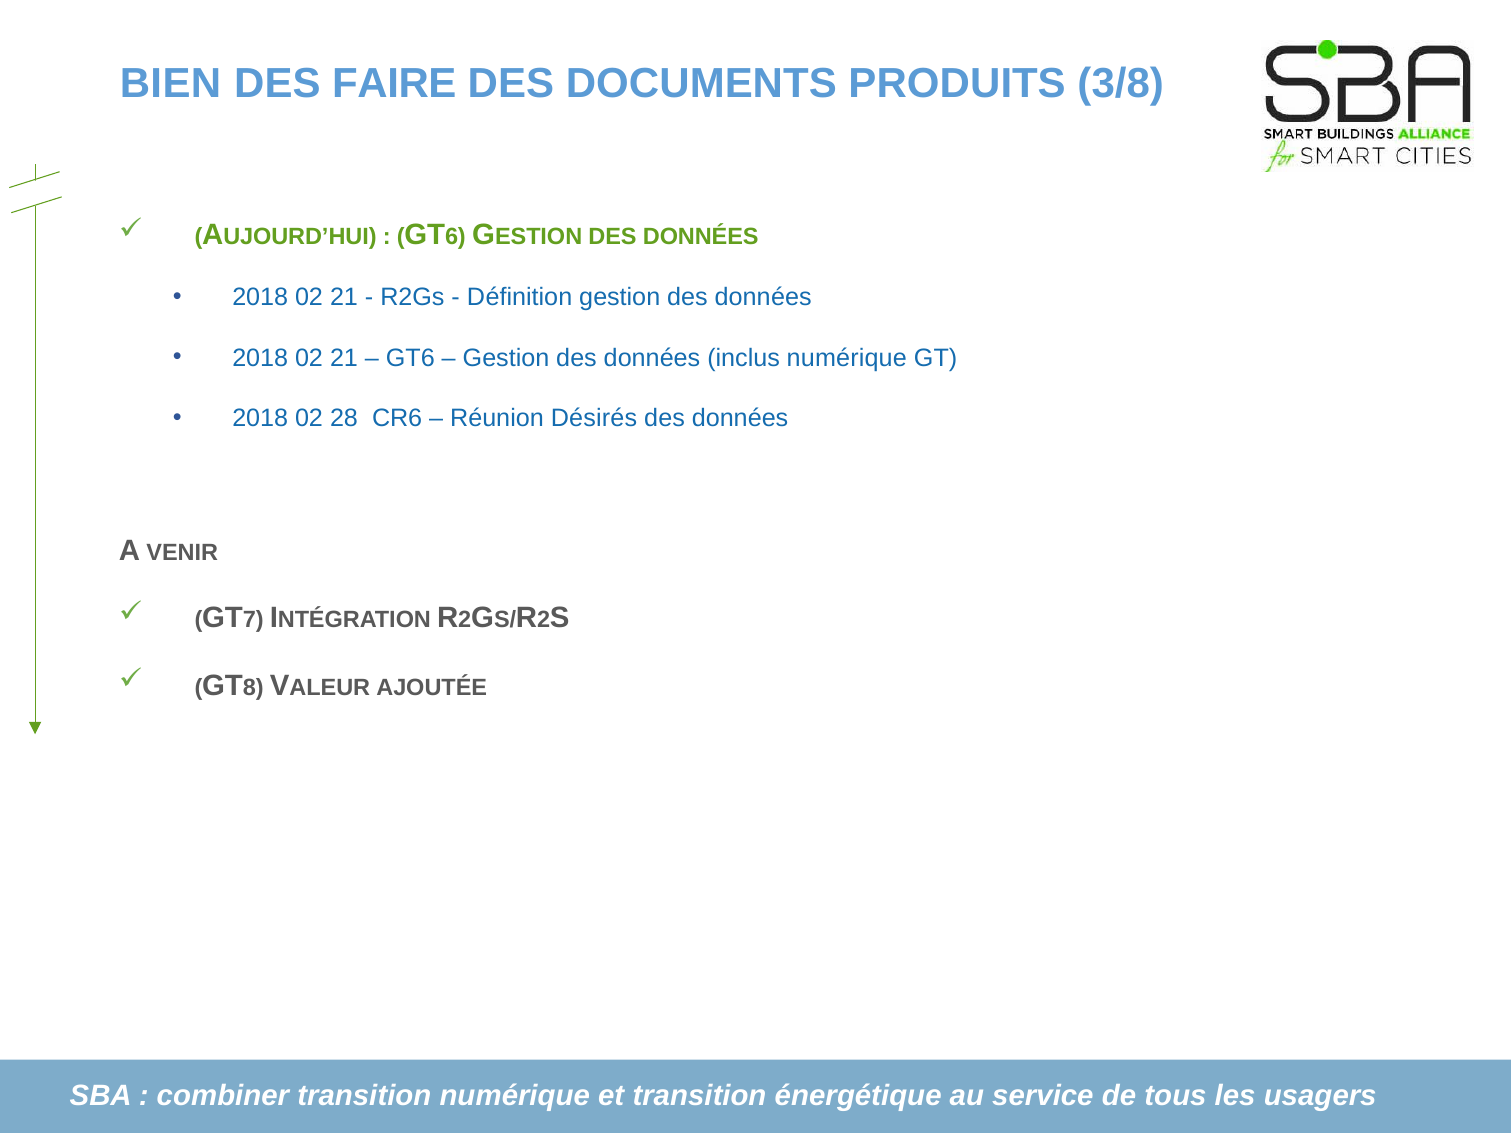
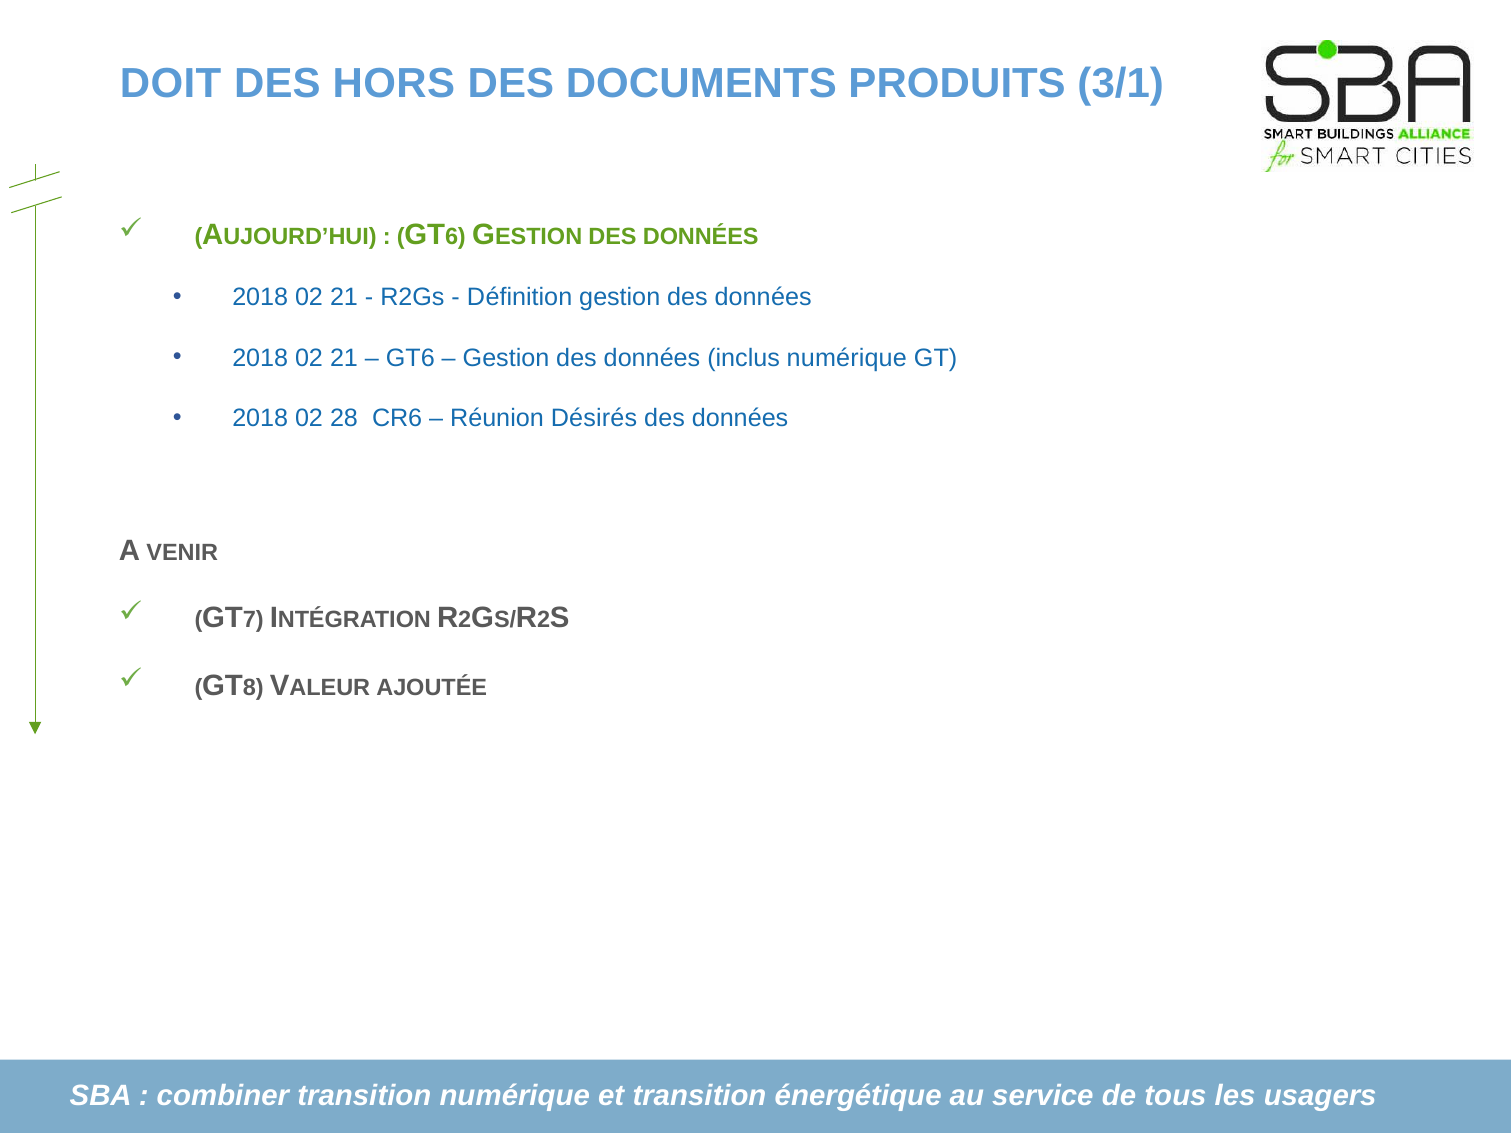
BIEN: BIEN -> DOIT
FAIRE: FAIRE -> HORS
3/8: 3/8 -> 3/1
